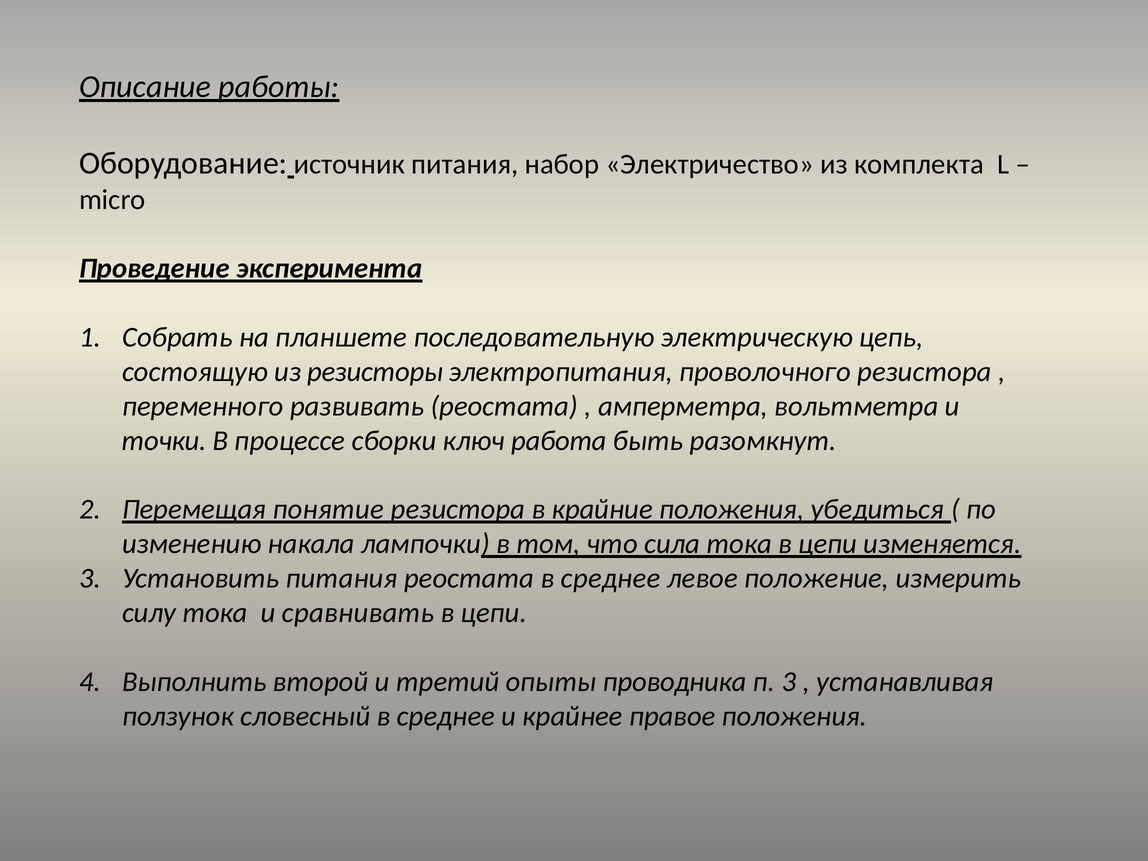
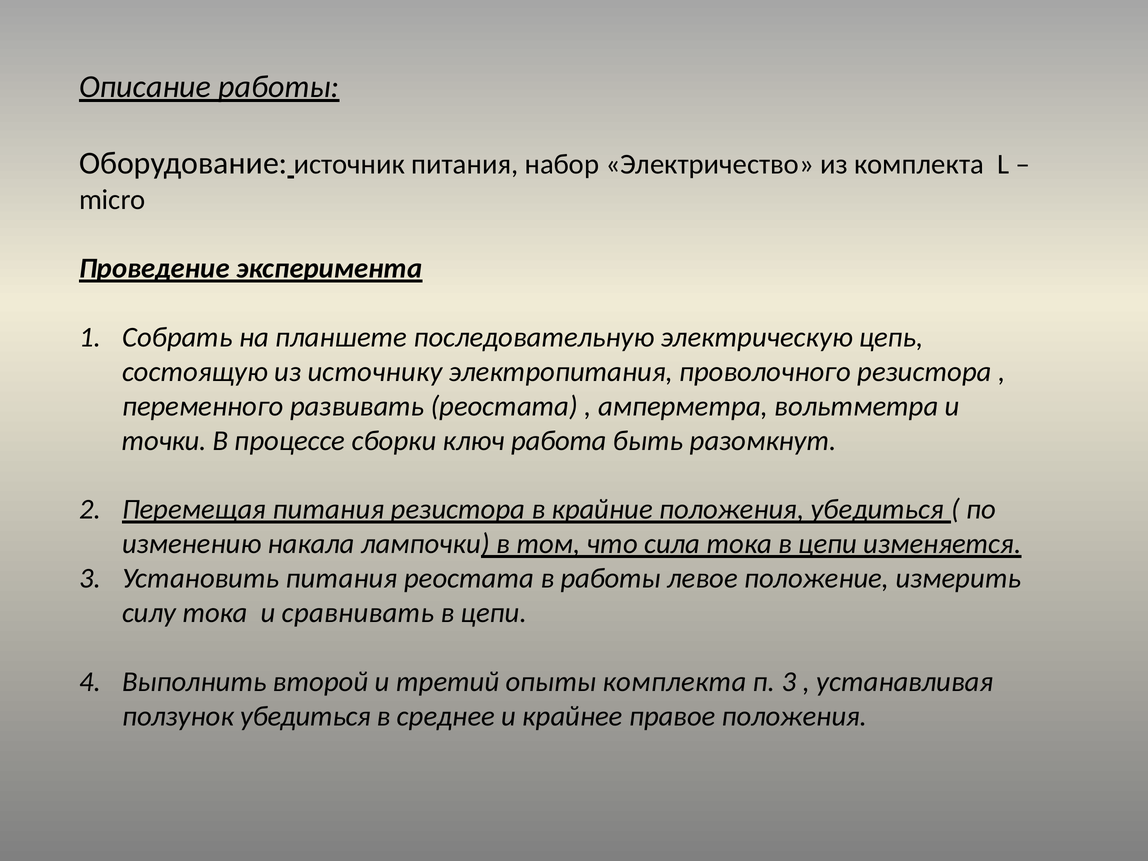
резисторы: резисторы -> источнику
Перемещая понятие: понятие -> питания
реостата в среднее: среднее -> работы
опыты проводника: проводника -> комплекта
ползунок словесный: словесный -> убедиться
